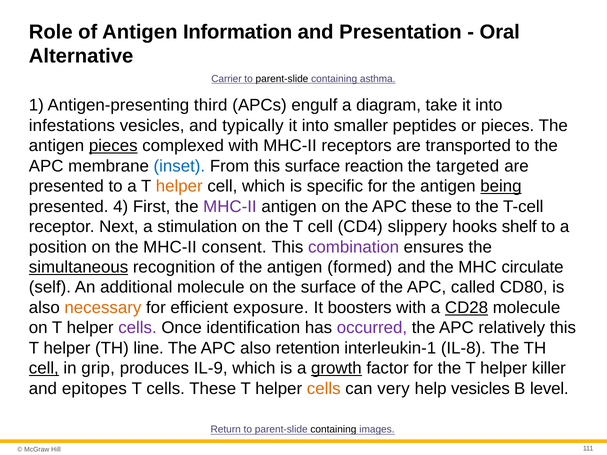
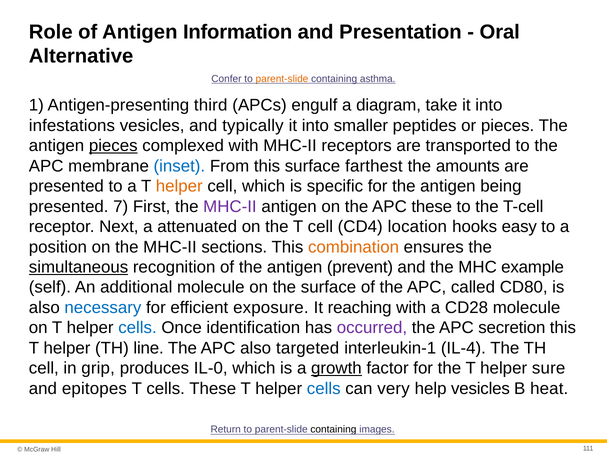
Carrier: Carrier -> Confer
parent-slide at (282, 79) colour: black -> orange
reaction: reaction -> farthest
targeted: targeted -> amounts
being underline: present -> none
4: 4 -> 7
stimulation: stimulation -> attenuated
slippery: slippery -> location
shelf: shelf -> easy
consent: consent -> sections
combination colour: purple -> orange
formed: formed -> prevent
circulate: circulate -> example
necessary colour: orange -> blue
boosters: boosters -> reaching
CD28 underline: present -> none
cells at (138, 328) colour: purple -> blue
relatively: relatively -> secretion
retention: retention -> targeted
IL-8: IL-8 -> IL-4
cell at (44, 369) underline: present -> none
IL-9: IL-9 -> IL-0
killer: killer -> sure
cells at (324, 389) colour: orange -> blue
level: level -> heat
